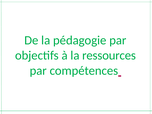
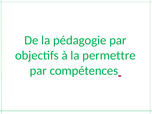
ressources: ressources -> permettre
